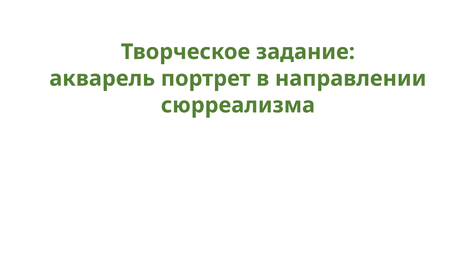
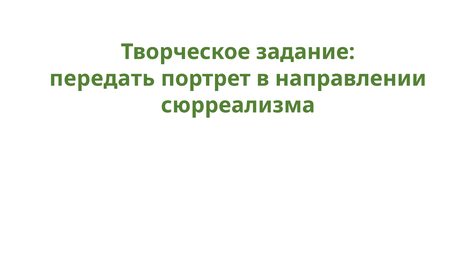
акварель: акварель -> передать
